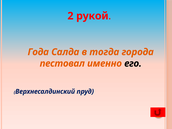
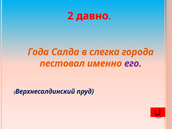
рукой: рукой -> давно
тогда: тогда -> слегка
его colour: black -> purple
